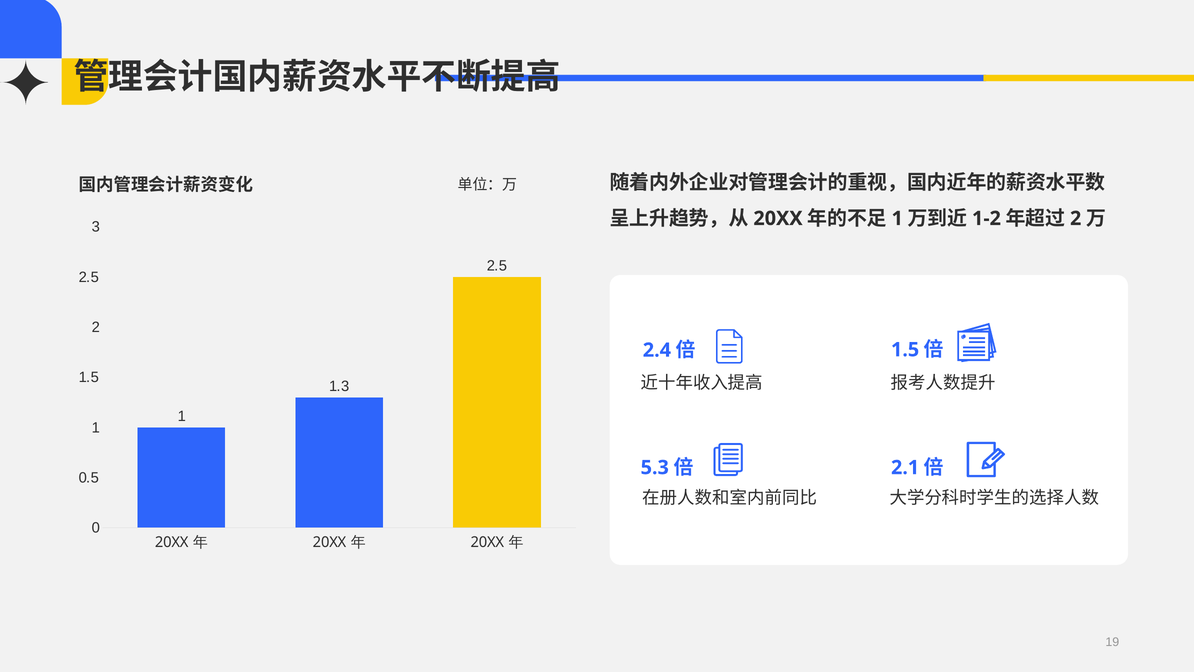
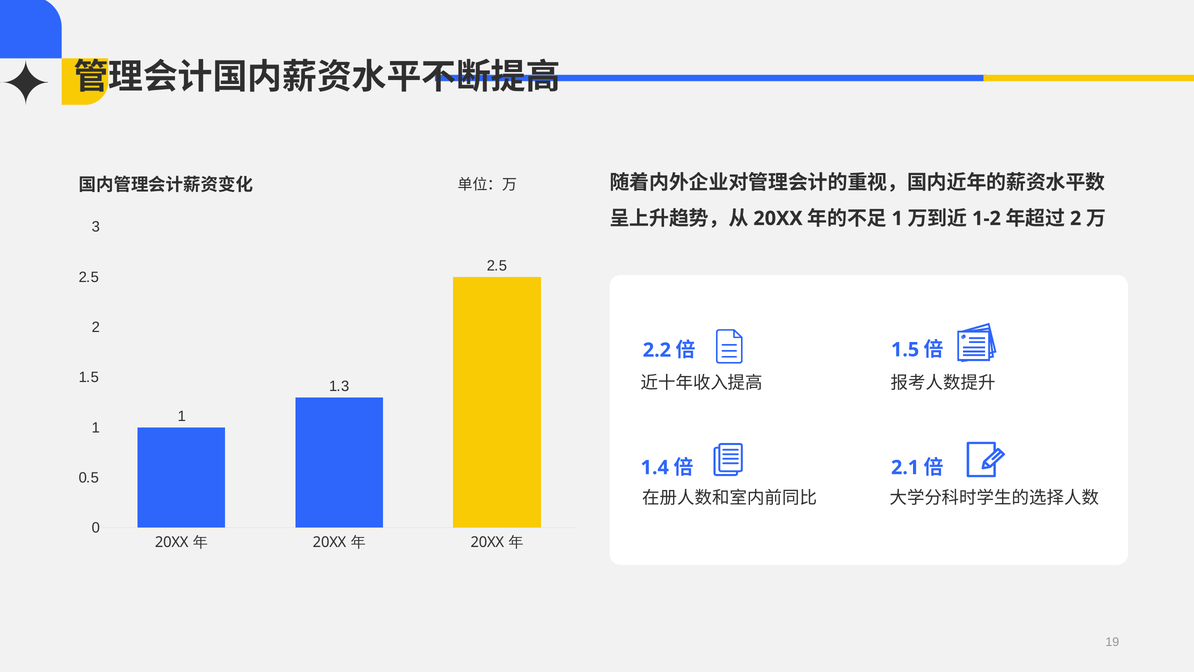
2.4: 2.4 -> 2.2
5.3: 5.3 -> 1.4
